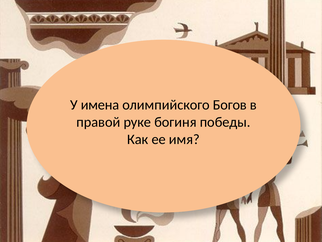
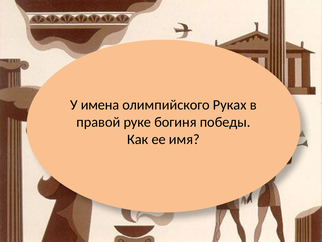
Богов: Богов -> Руках
